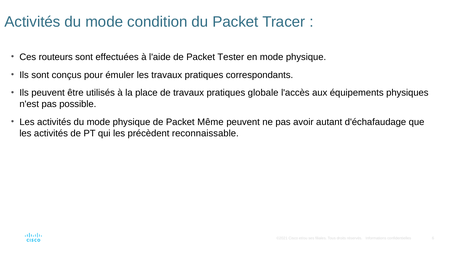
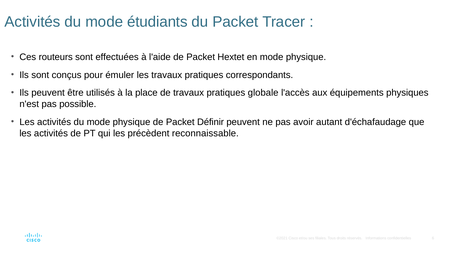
condition: condition -> étudiants
Tester: Tester -> Hextet
Même: Même -> Définir
